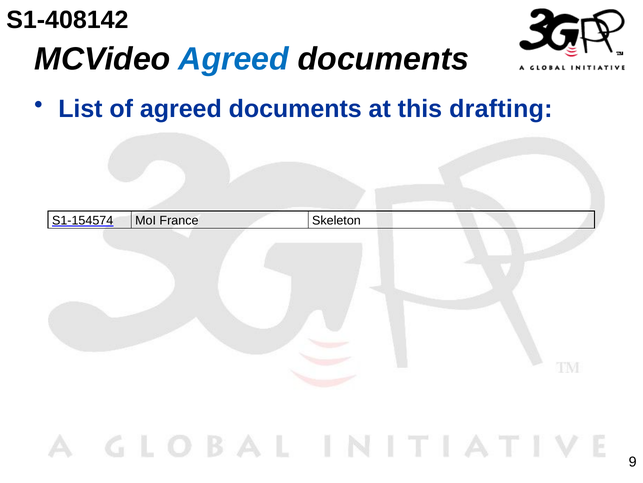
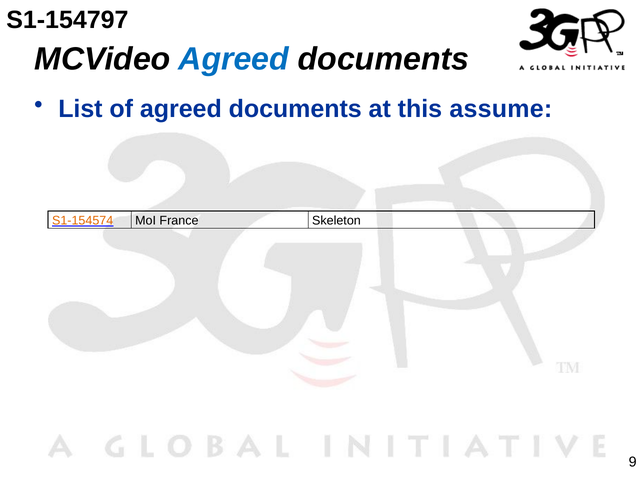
S1-408142: S1-408142 -> S1-154797
drafting: drafting -> assume
S1-154574 colour: black -> orange
